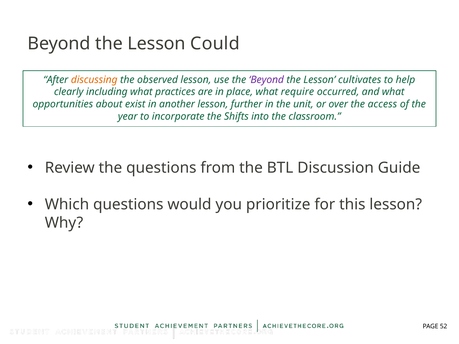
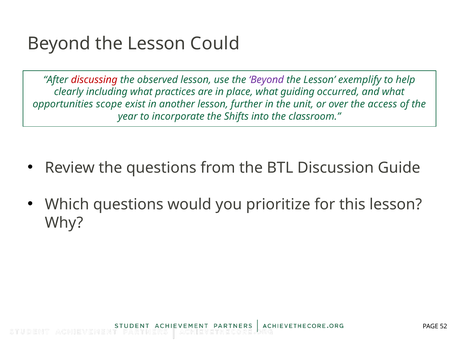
discussing colour: orange -> red
cultivates: cultivates -> exemplify
require: require -> guiding
about: about -> scope
